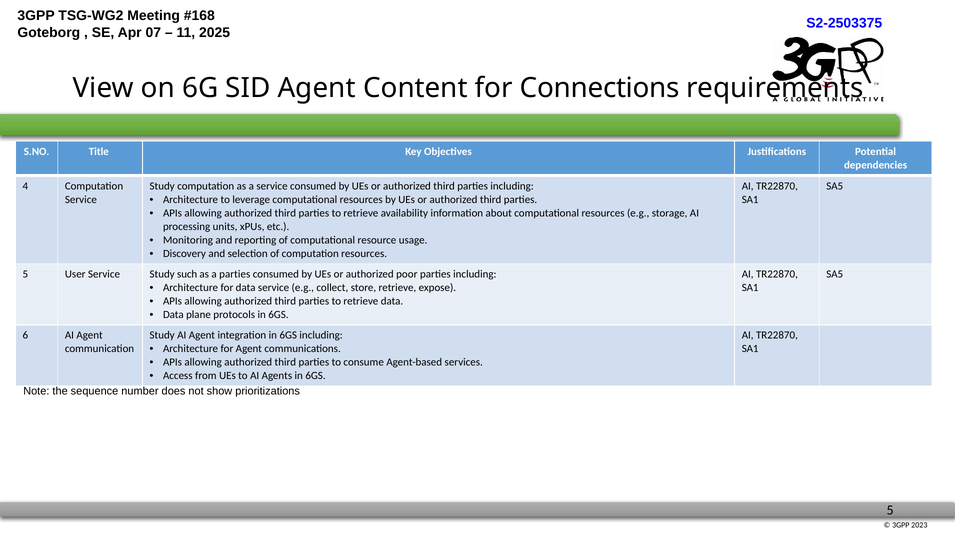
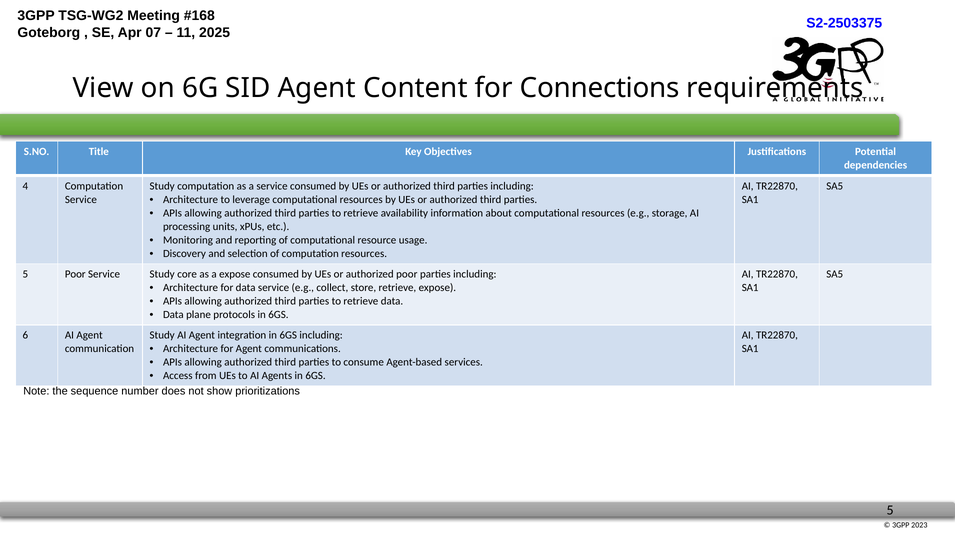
5 User: User -> Poor
such: such -> core
a parties: parties -> expose
